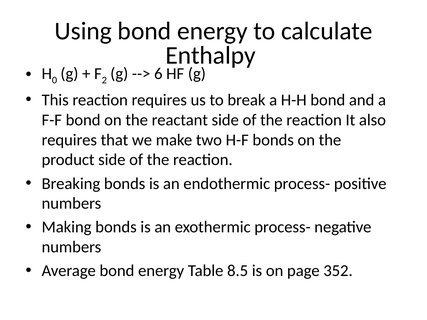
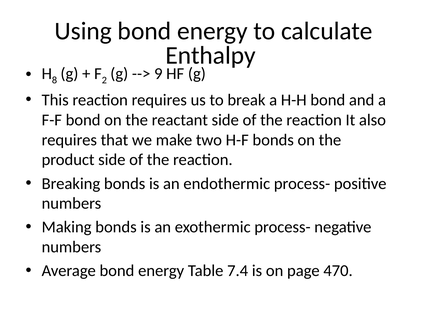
0: 0 -> 8
6: 6 -> 9
8.5: 8.5 -> 7.4
352: 352 -> 470
